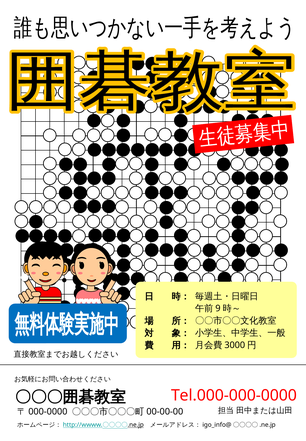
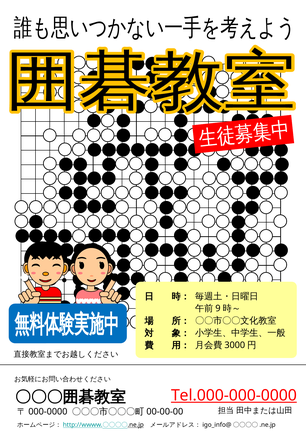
Tel.000-000-0000 underline: none -> present
